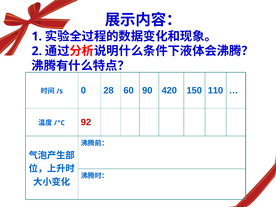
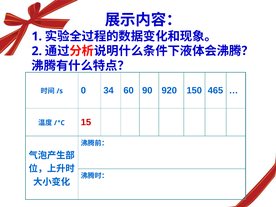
28: 28 -> 34
420: 420 -> 920
110: 110 -> 465
92: 92 -> 15
